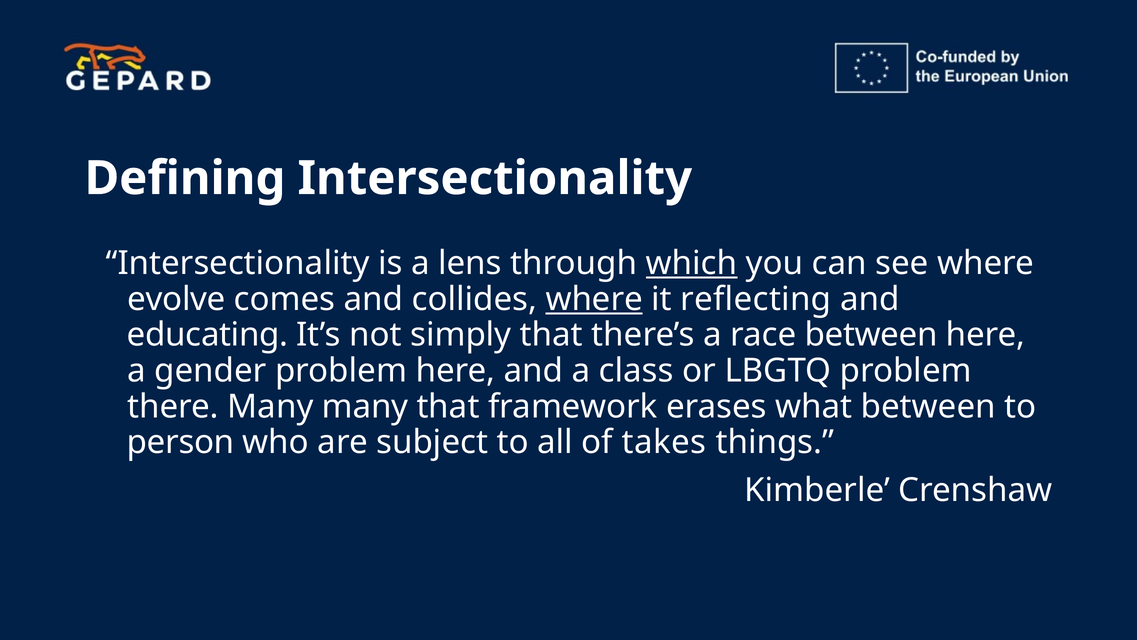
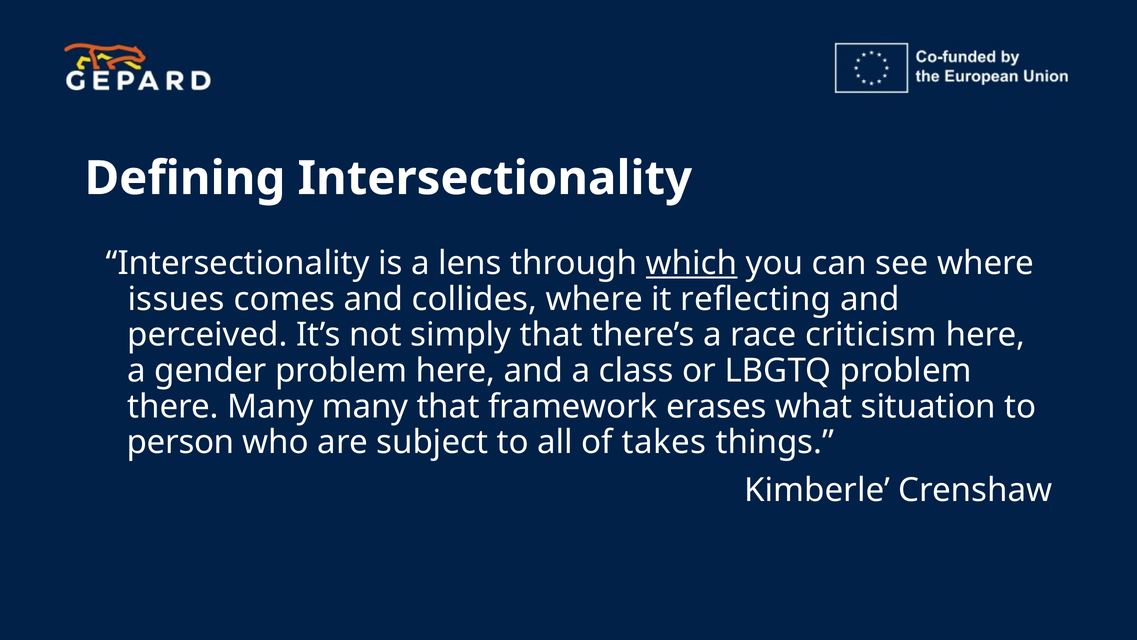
evolve: evolve -> issues
where at (594, 299) underline: present -> none
educating: educating -> perceived
race between: between -> criticism
what between: between -> situation
